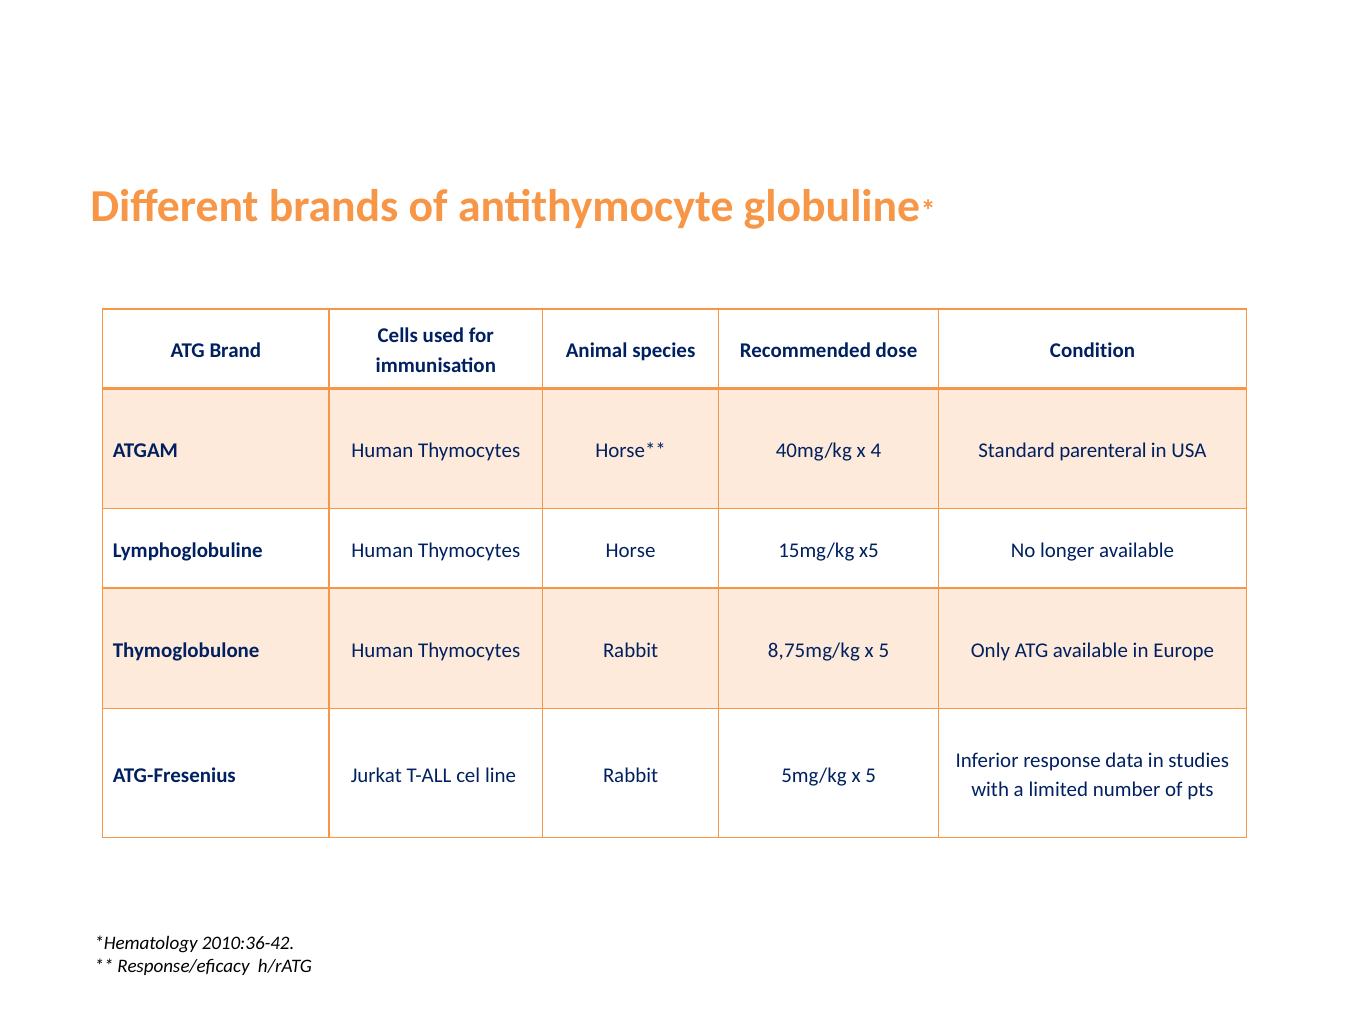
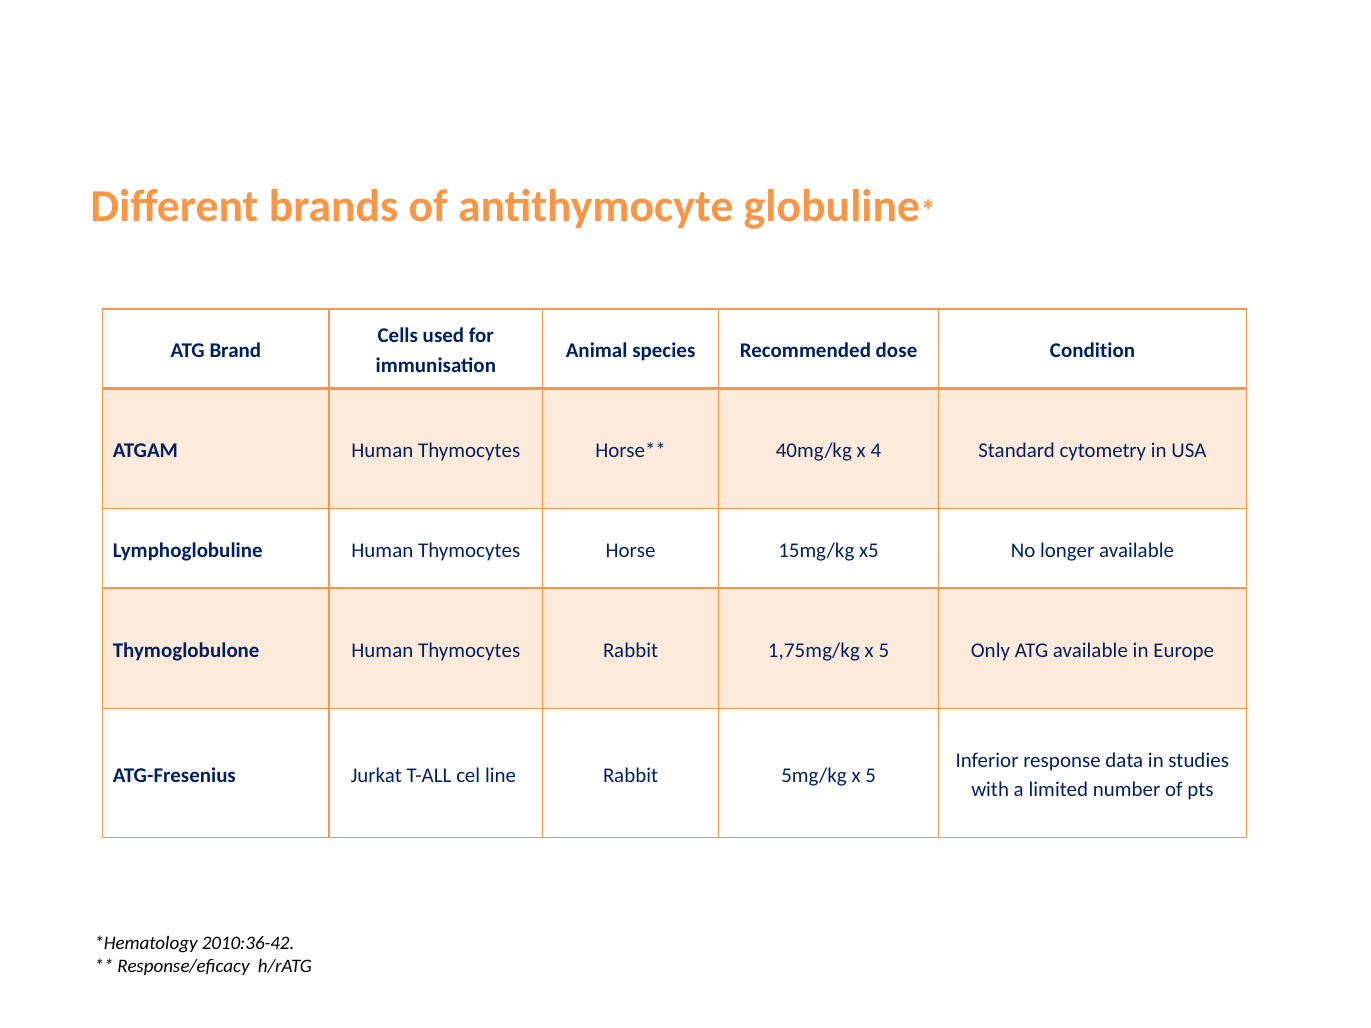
parenteral: parenteral -> cytometry
8,75mg/kg: 8,75mg/kg -> 1,75mg/kg
